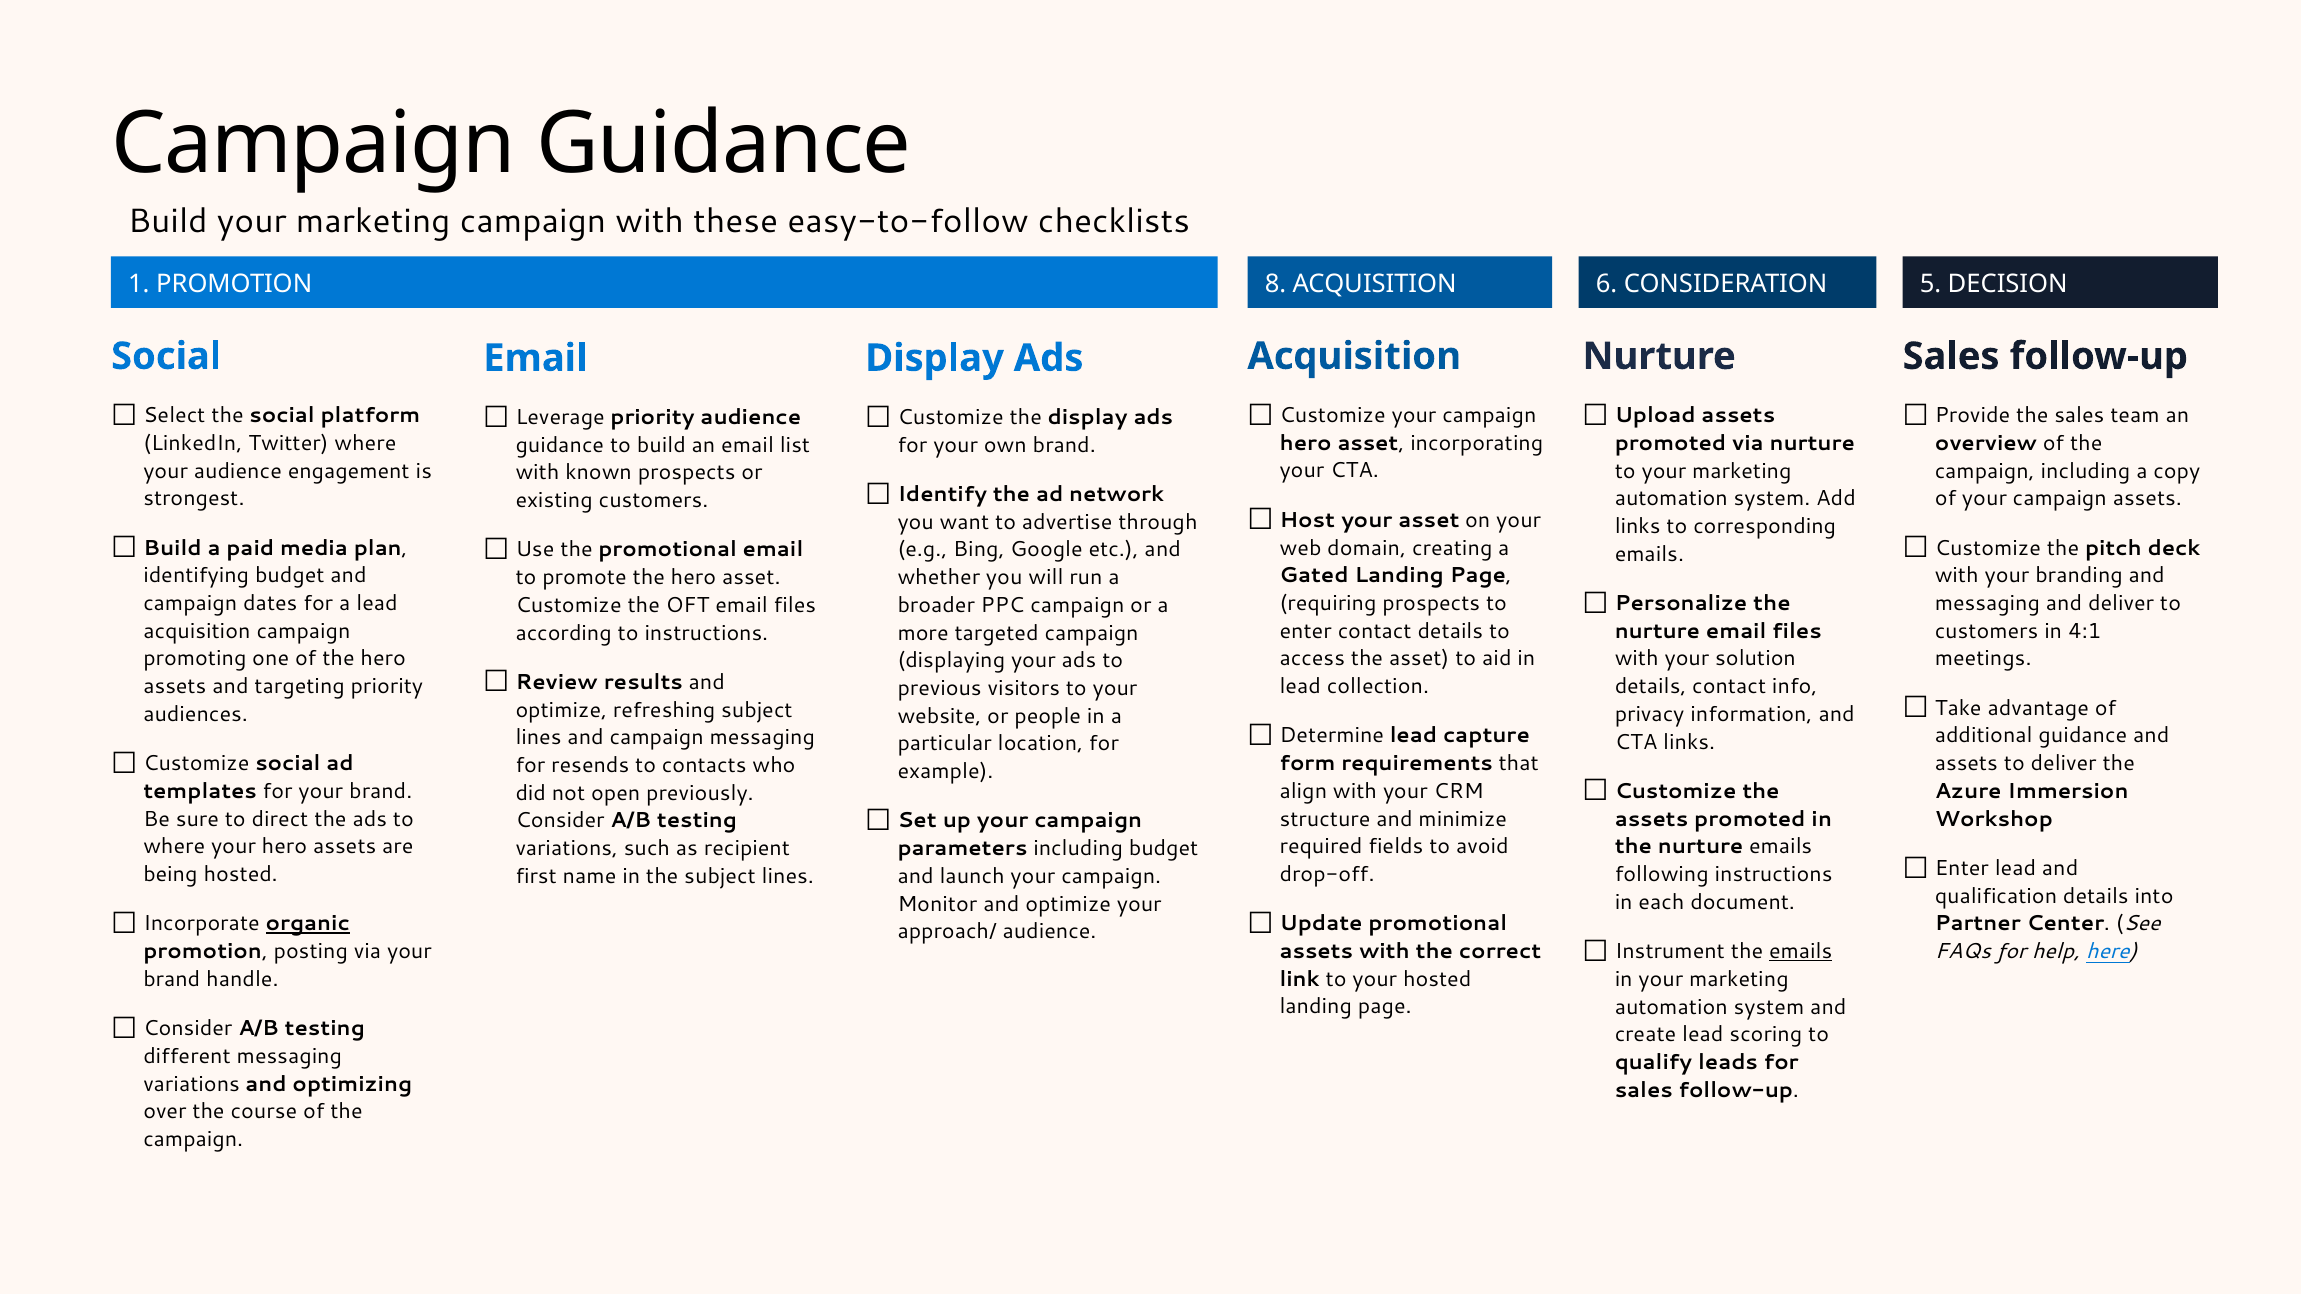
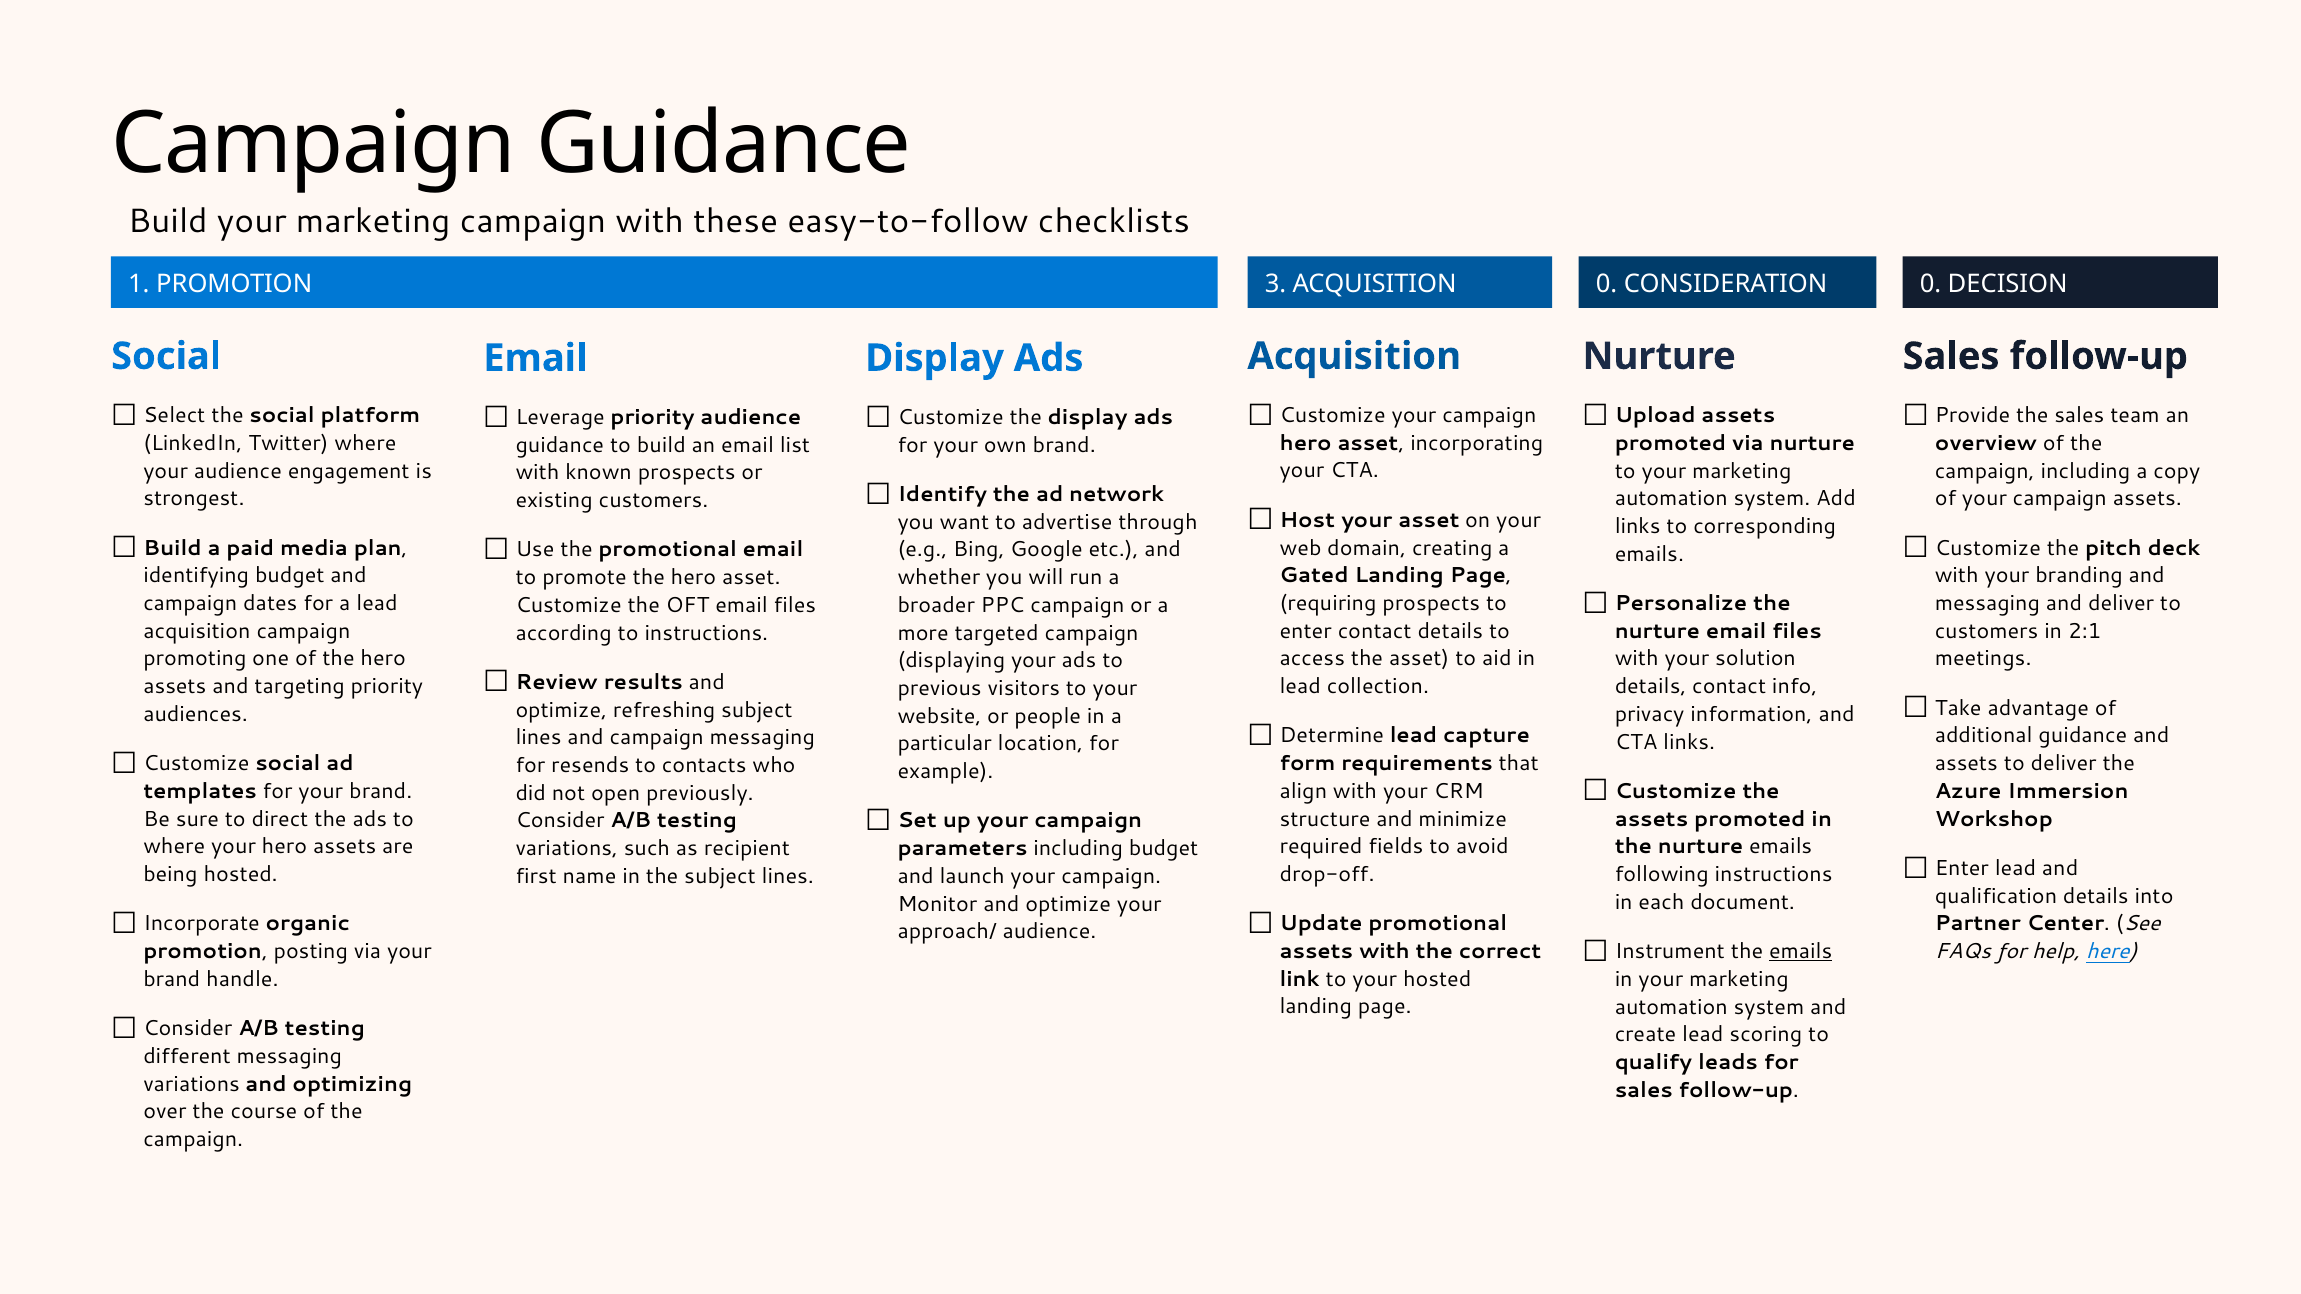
8: 8 -> 3
ACQUISITION 6: 6 -> 0
CONSIDERATION 5: 5 -> 0
4:1: 4:1 -> 2:1
organic underline: present -> none
